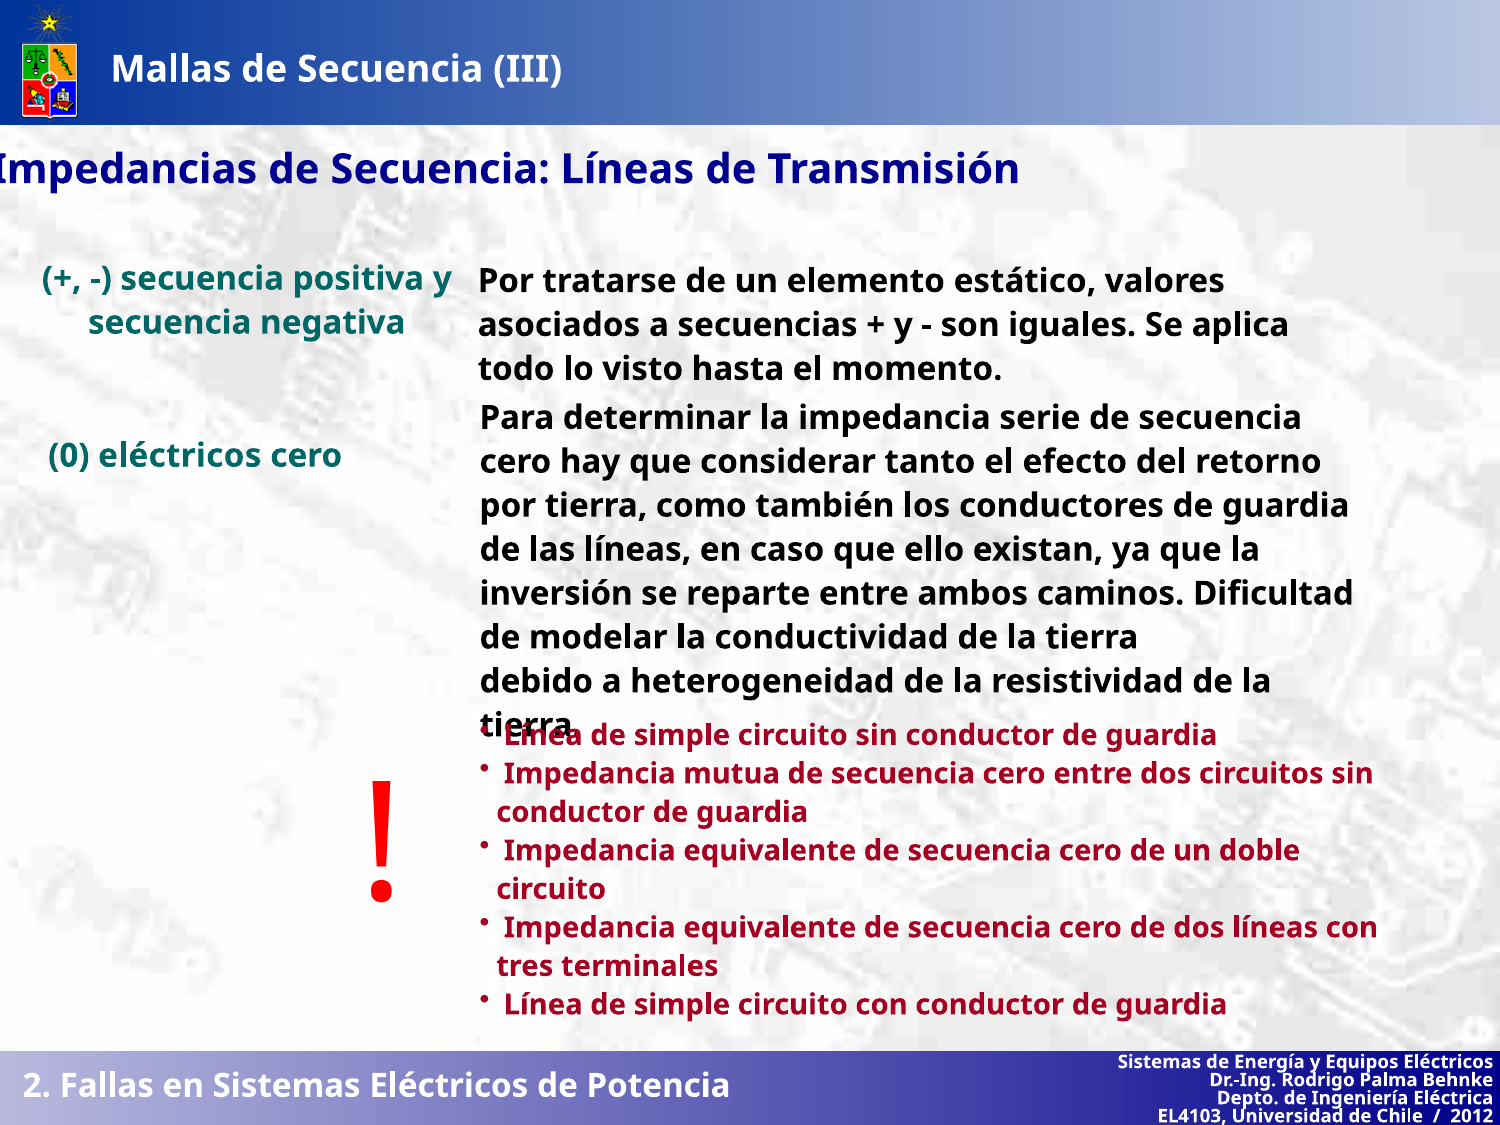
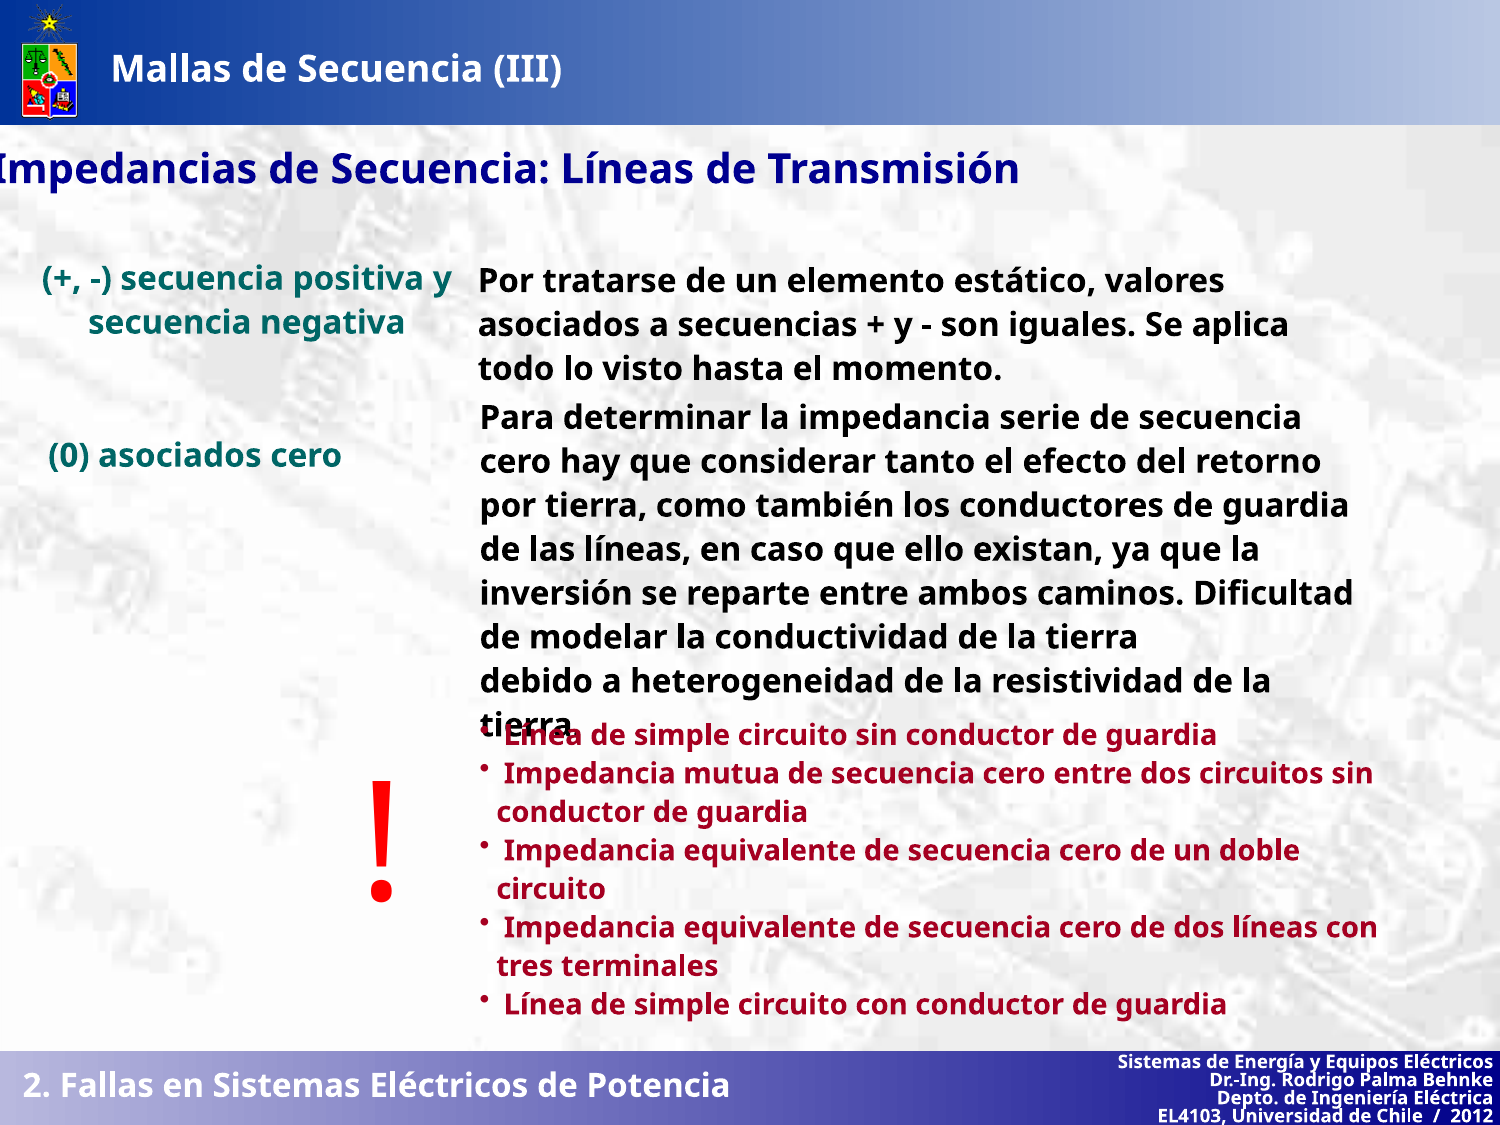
0 eléctricos: eléctricos -> asociados
